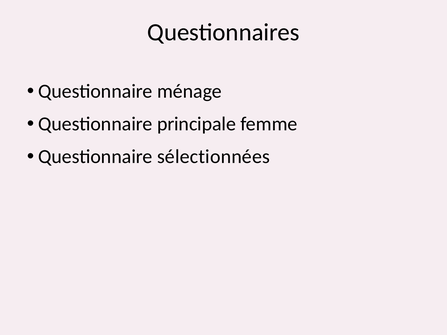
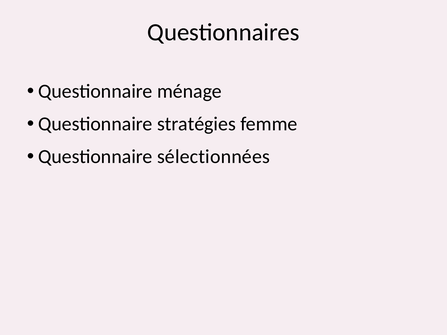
principale: principale -> stratégies
